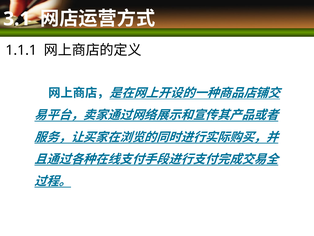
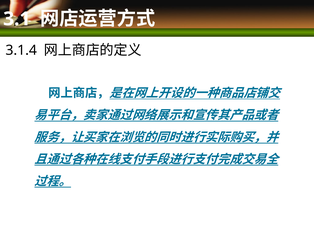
1.1.1: 1.1.1 -> 3.1.4
